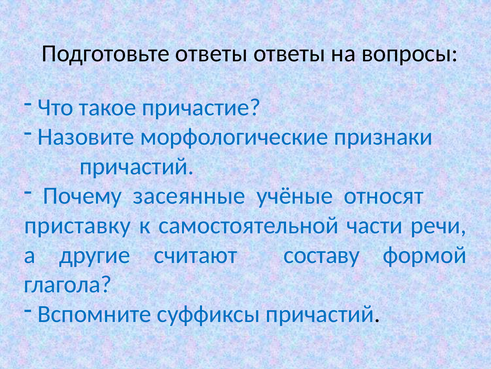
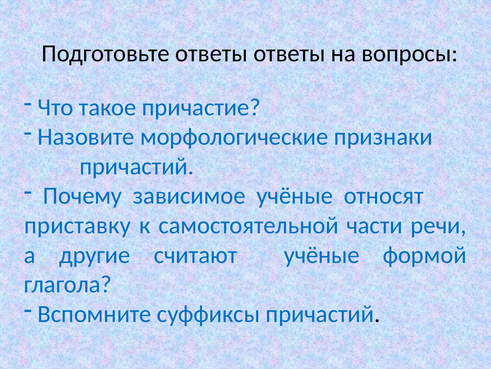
засеянные: засеянные -> зависимое
считают составу: составу -> учёные
